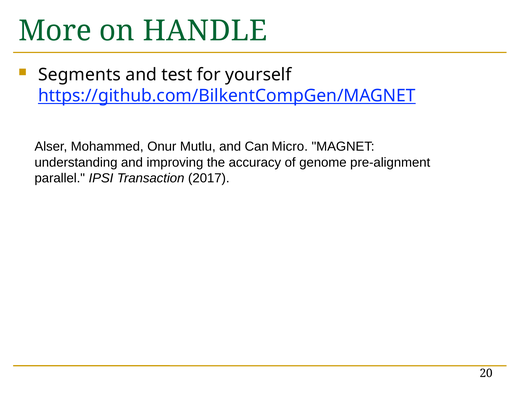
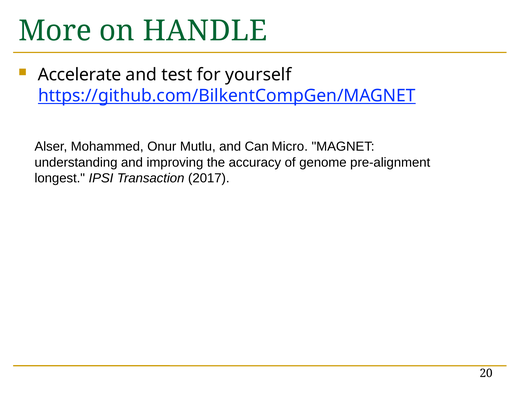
Segments: Segments -> Accelerate
parallel: parallel -> longest
